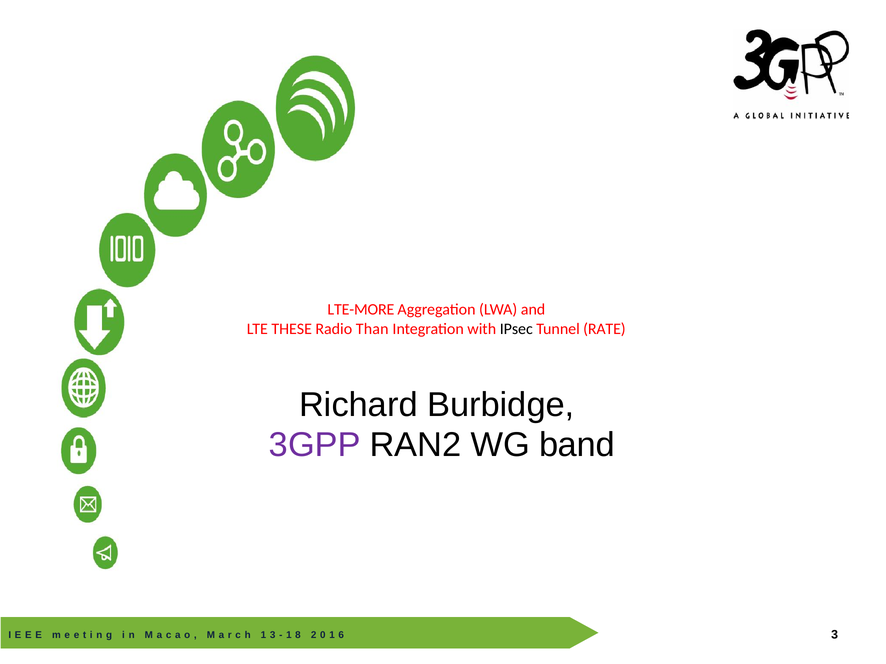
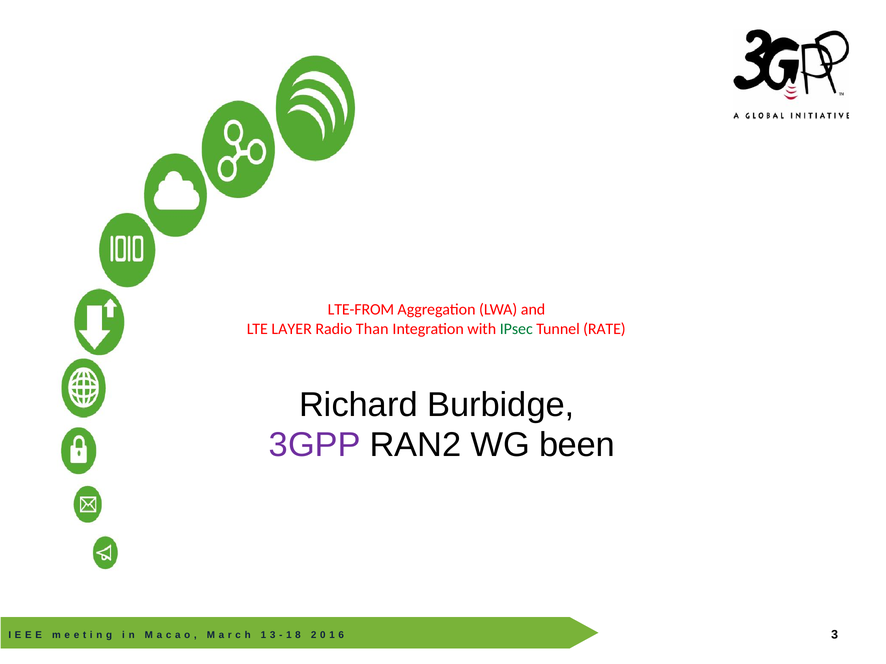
LTE-MORE: LTE-MORE -> LTE-FROM
THESE: THESE -> LAYER
IPsec colour: black -> green
band: band -> been
